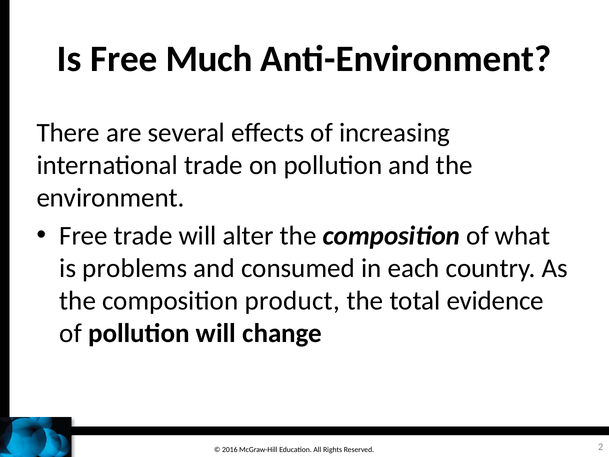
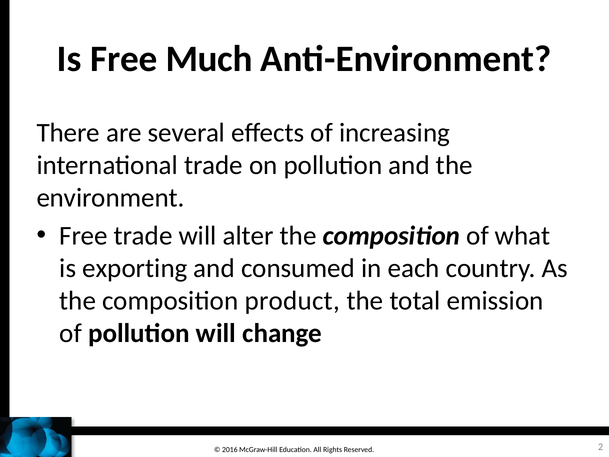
problems: problems -> exporting
evidence: evidence -> emission
